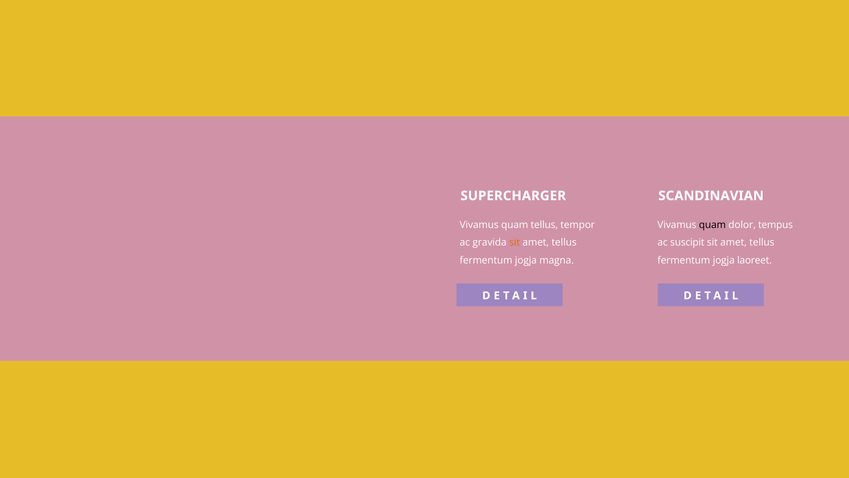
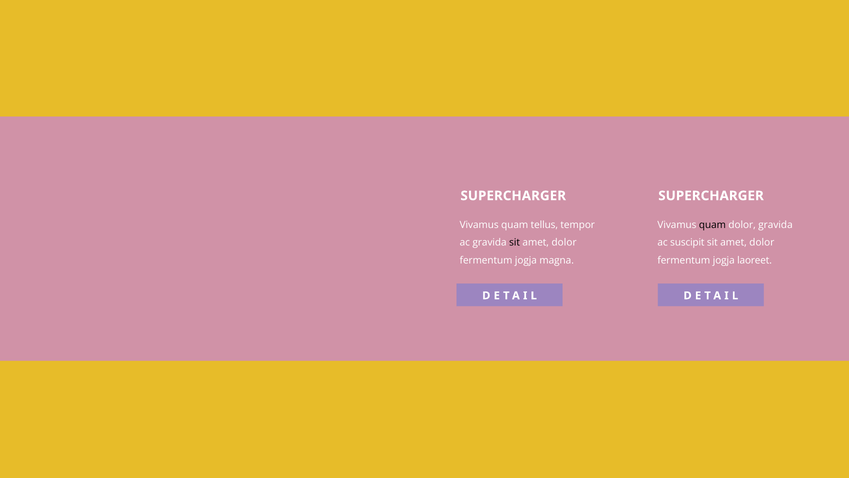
SCANDINAVIAN at (711, 196): SCANDINAVIAN -> SUPERCHARGER
dolor tempus: tempus -> gravida
sit at (515, 242) colour: orange -> black
tellus at (564, 242): tellus -> dolor
tellus at (762, 242): tellus -> dolor
